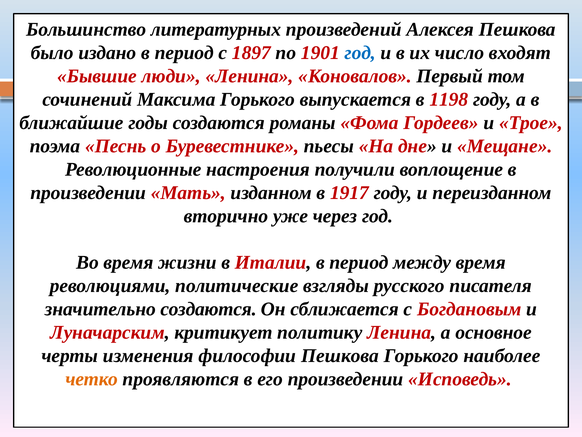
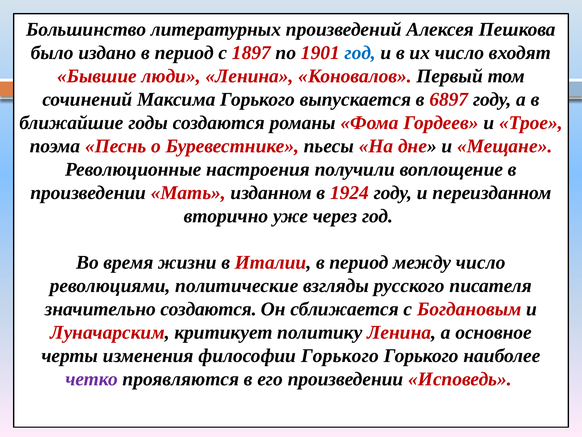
1198: 1198 -> 6897
1917: 1917 -> 1924
между время: время -> число
философии Пешкова: Пешкова -> Горького
четко colour: orange -> purple
